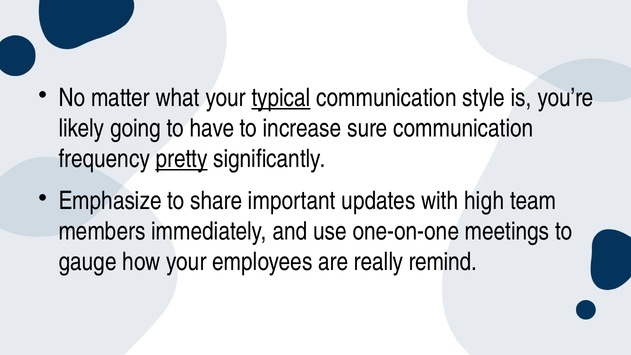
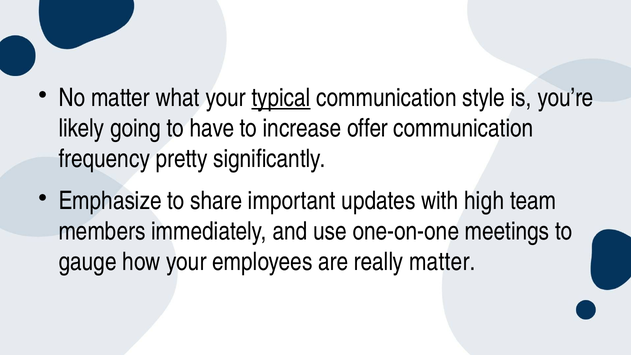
sure: sure -> offer
pretty underline: present -> none
really remind: remind -> matter
